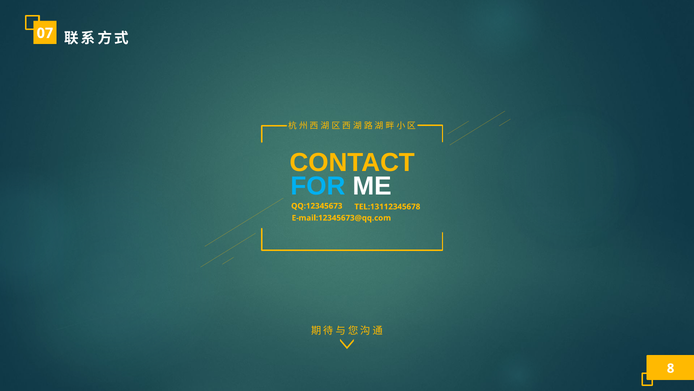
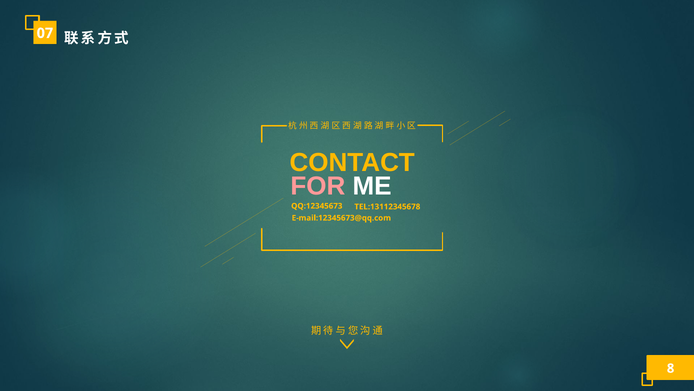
FOR colour: light blue -> pink
